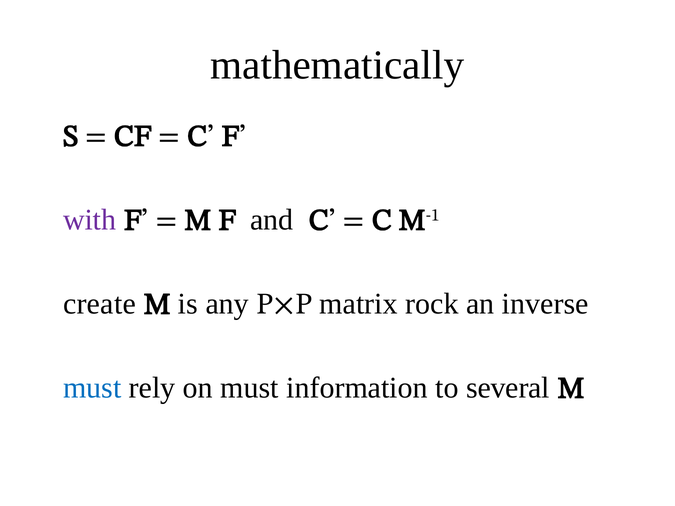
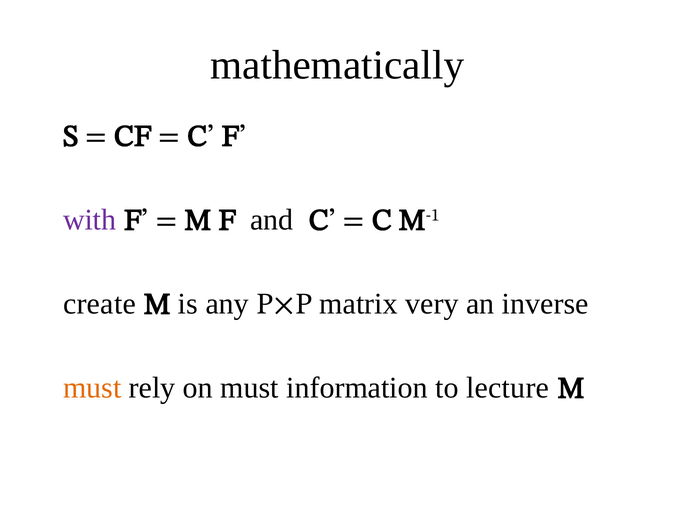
rock: rock -> very
must at (92, 388) colour: blue -> orange
several: several -> lecture
